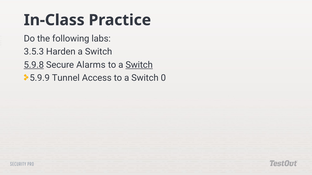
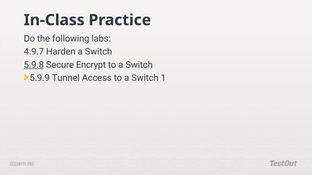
3.5.3: 3.5.3 -> 4.9.7
Alarms: Alarms -> Encrypt
Switch at (139, 65) underline: present -> none
0: 0 -> 1
